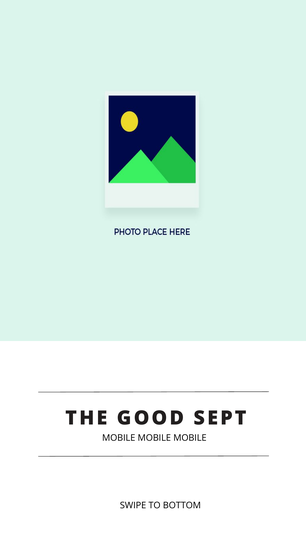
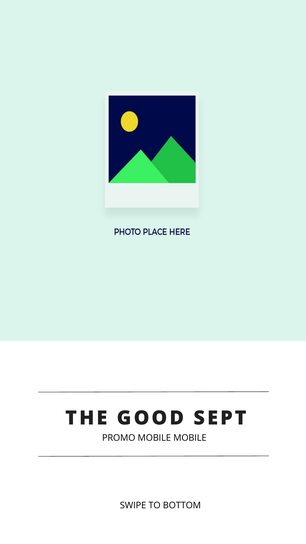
MOBILE at (119, 438): MOBILE -> PROMO
